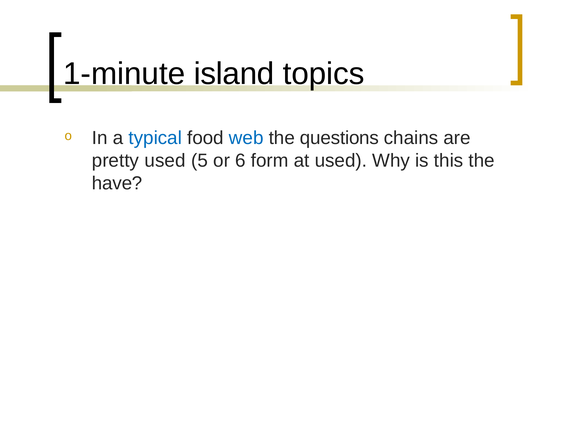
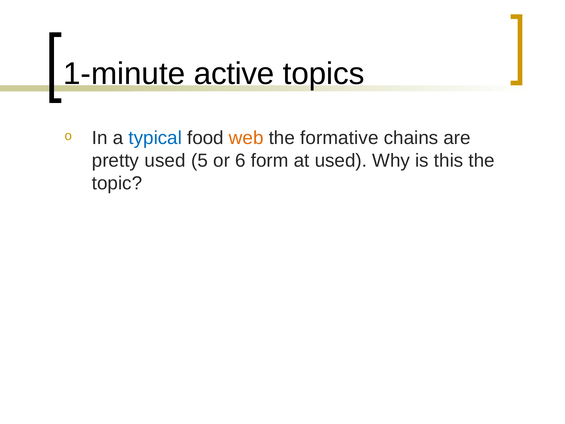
island: island -> active
web colour: blue -> orange
questions: questions -> formative
have: have -> topic
